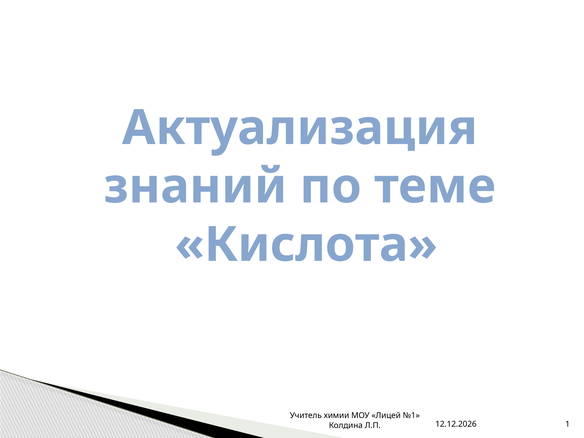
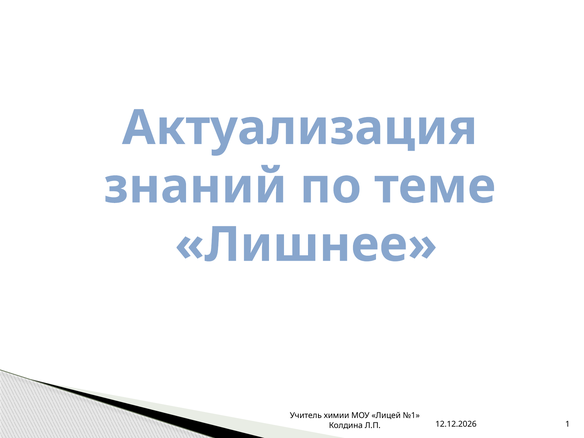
Кислота: Кислота -> Лишнее
